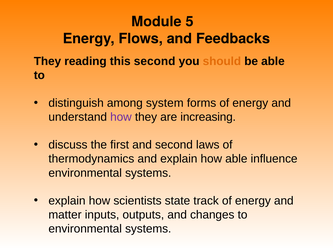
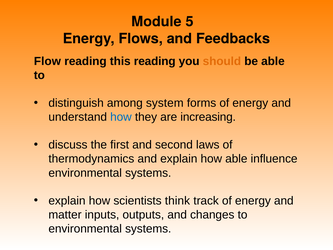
They at (47, 61): They -> Flow
this second: second -> reading
how at (121, 117) colour: purple -> blue
state: state -> think
